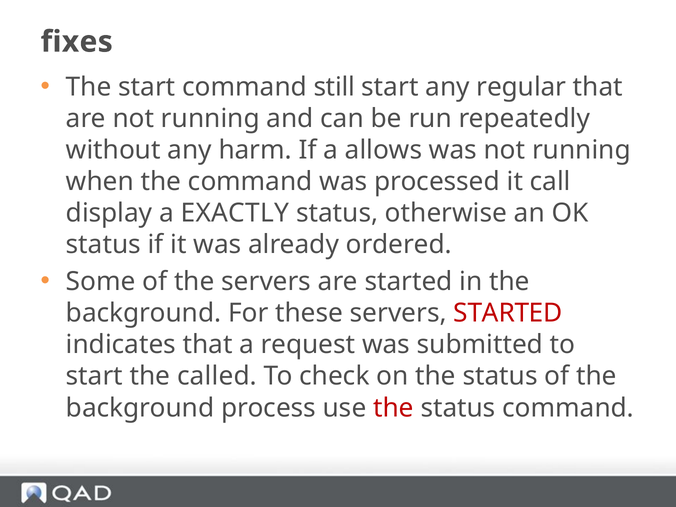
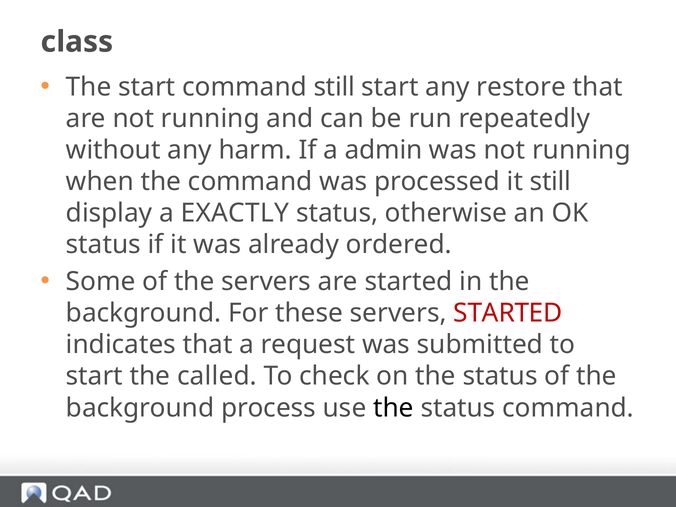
fixes: fixes -> class
regular: regular -> restore
allows: allows -> admin
it call: call -> still
the at (393, 408) colour: red -> black
